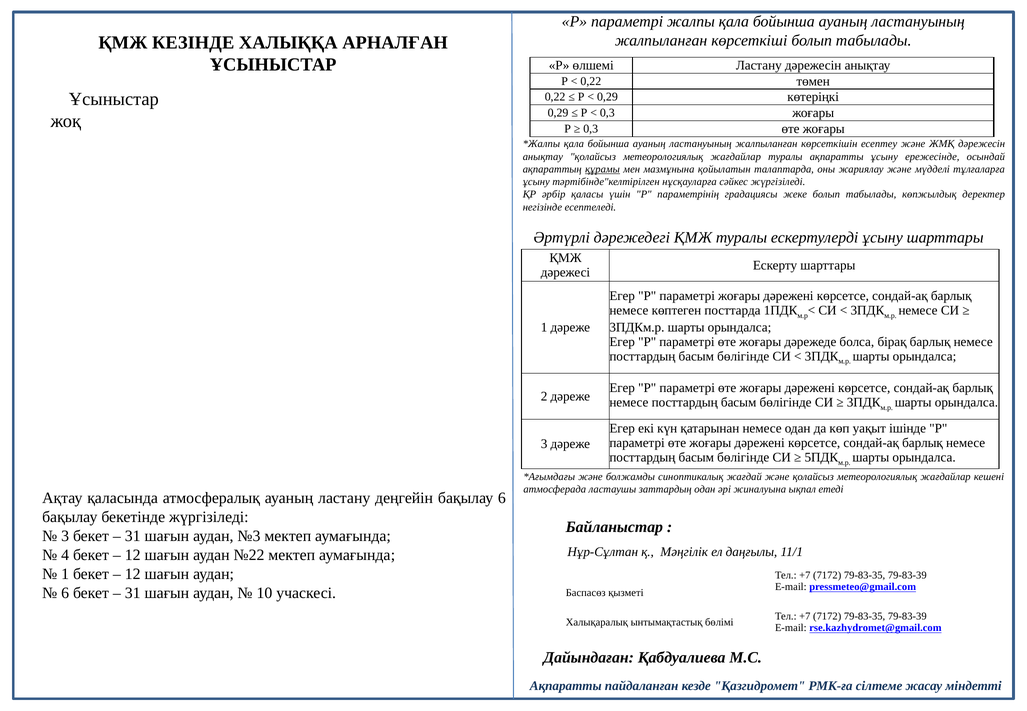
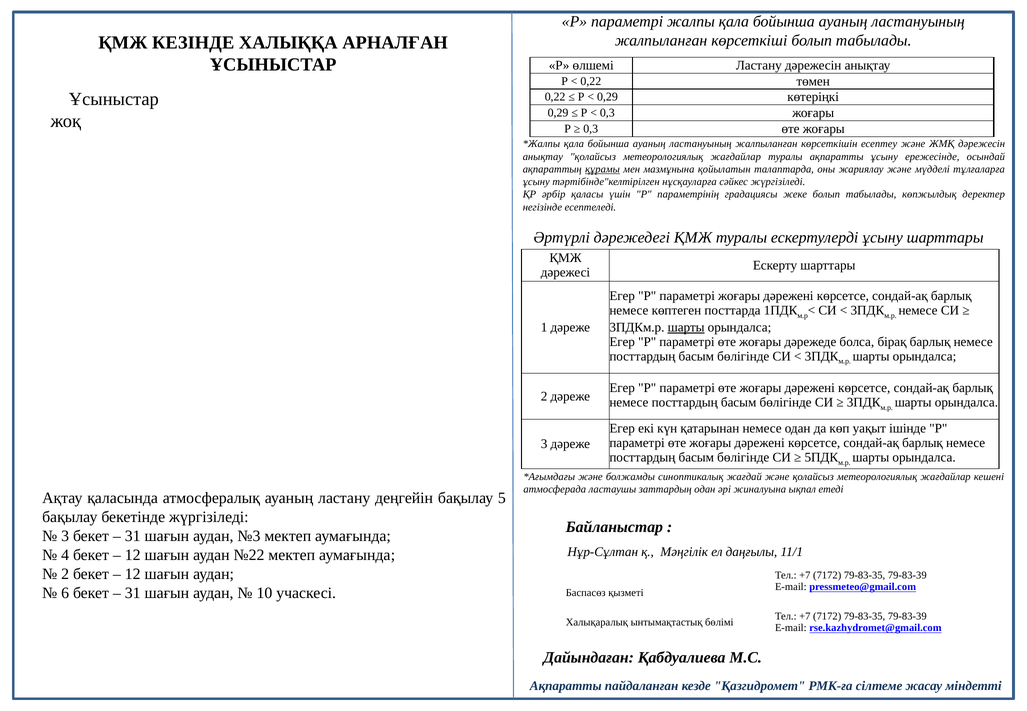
шарты at (686, 327) underline: none -> present
бақылау 6: 6 -> 5
1 at (65, 574): 1 -> 2
